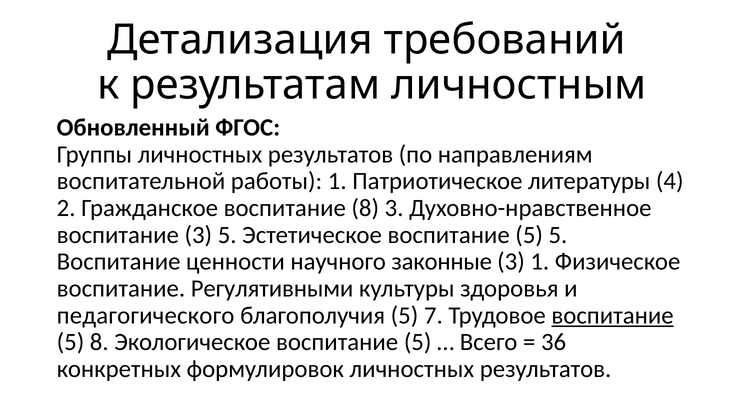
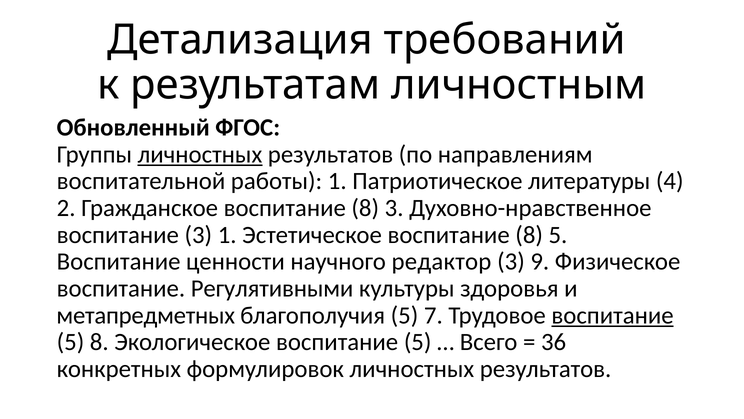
личностных at (200, 154) underline: none -> present
3 5: 5 -> 1
Эстетическое воспитание 5: 5 -> 8
законные: законные -> редактор
3 1: 1 -> 9
педагогического: педагогического -> метапредметных
